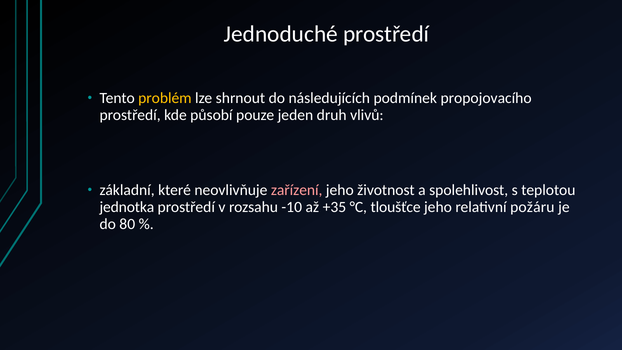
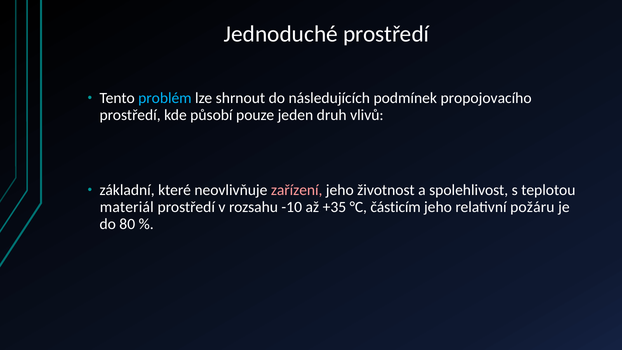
problém colour: yellow -> light blue
jednotka: jednotka -> materiál
tloušťce: tloušťce -> částicím
